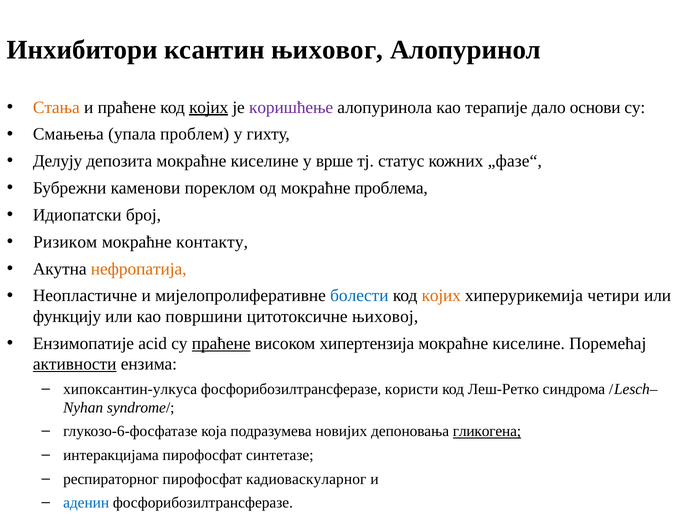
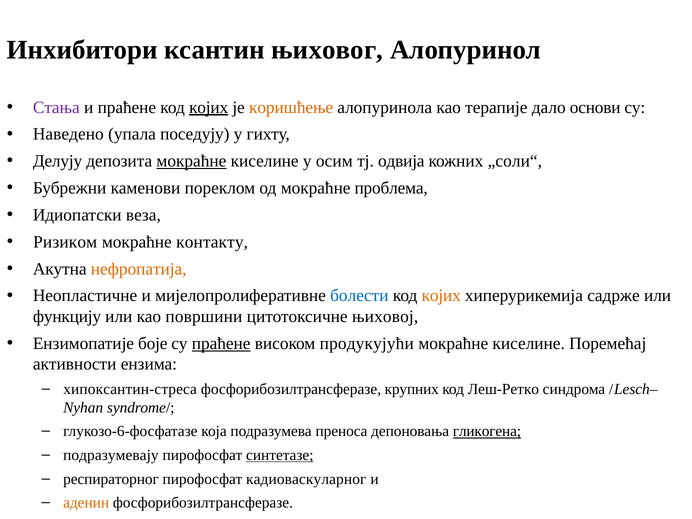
Стања colour: orange -> purple
коришћење colour: purple -> orange
Смањења: Смањења -> Наведено
проблем: проблем -> поседују
мокраћне at (191, 161) underline: none -> present
врше: врше -> осим
статус: статус -> одвија
„фазе“: „фазе“ -> „соли“
број: број -> веза
четири: четири -> садрже
acid: acid -> боје
хипертензија: хипертензија -> продукујући
активности underline: present -> none
хипоксантин-улкуса: хипоксантин-улкуса -> хипоксантин-стреса
користи: користи -> крупних
новијих: новијих -> преноса
интеракцијама: интеракцијама -> подразумевају
синтетазе underline: none -> present
аденин colour: blue -> orange
